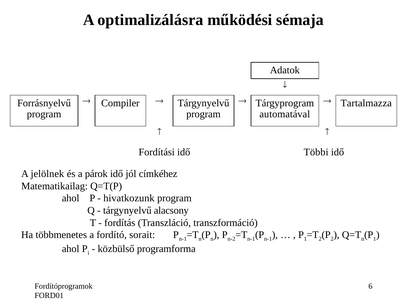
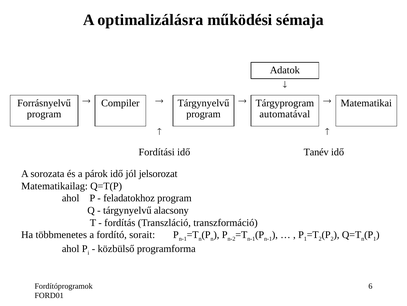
Tartalmazza: Tartalmazza -> Matematikai
Többi: Többi -> Tanév
jelölnek: jelölnek -> sorozata
címkéhez: címkéhez -> jelsorozat
hivatkozunk: hivatkozunk -> feladatokhoz
